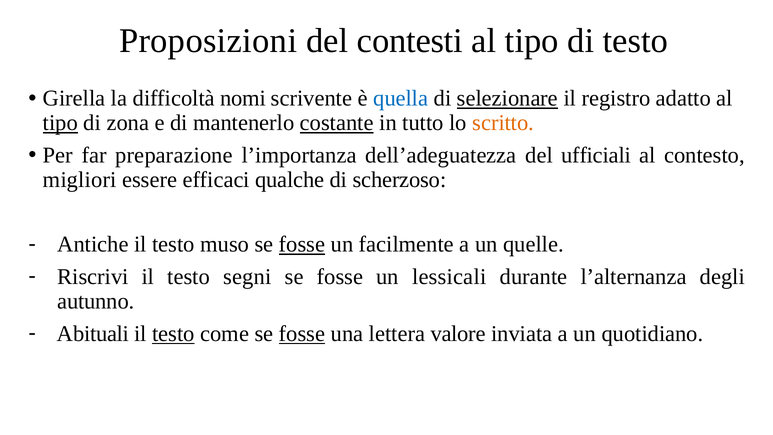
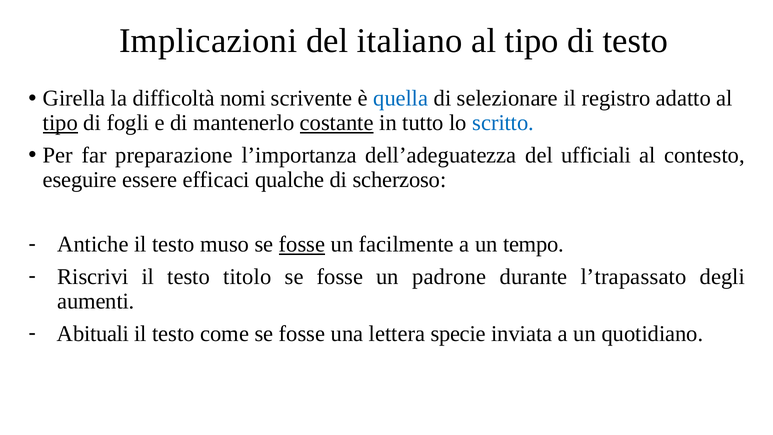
Proposizioni: Proposizioni -> Implicazioni
contesti: contesti -> italiano
selezionare underline: present -> none
zona: zona -> fogli
scritto colour: orange -> blue
migliori: migliori -> eseguire
quelle: quelle -> tempo
segni: segni -> titolo
lessicali: lessicali -> padrone
l’alternanza: l’alternanza -> l’trapassato
autunno: autunno -> aumenti
testo at (173, 334) underline: present -> none
fosse at (302, 334) underline: present -> none
valore: valore -> specie
